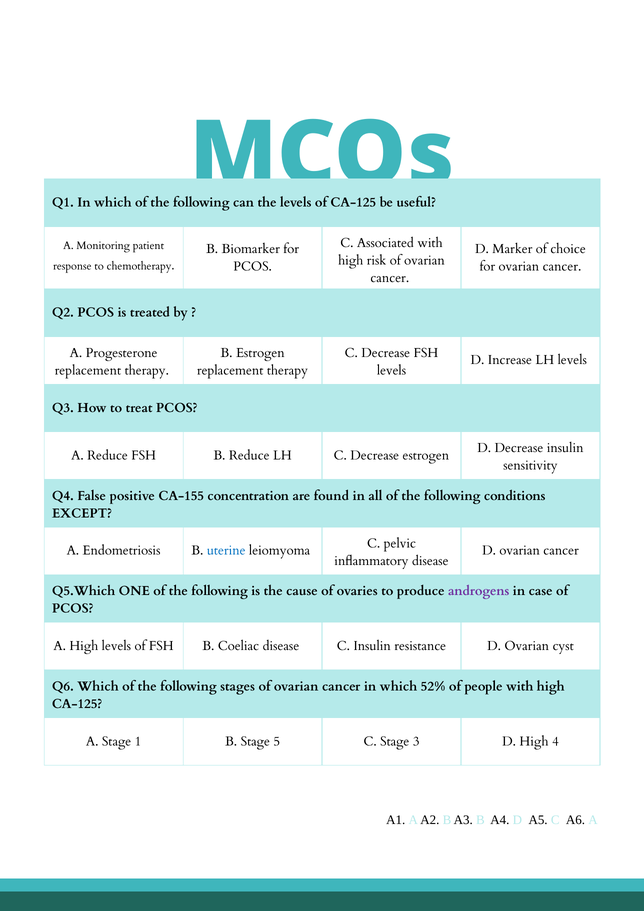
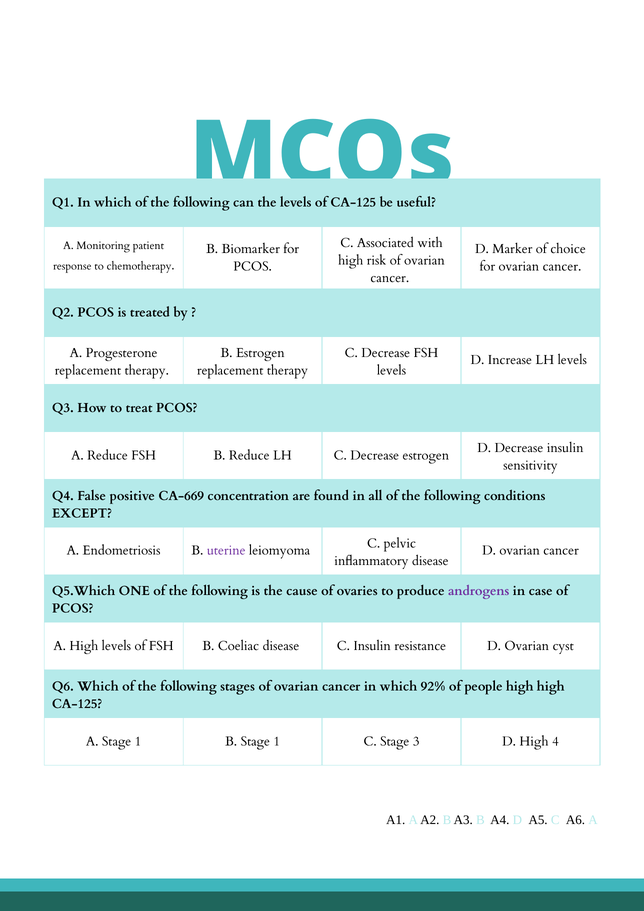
CA-155: CA-155 -> CA-669
uterine colour: blue -> purple
52%: 52% -> 92%
people with: with -> high
B Stage 5: 5 -> 1
